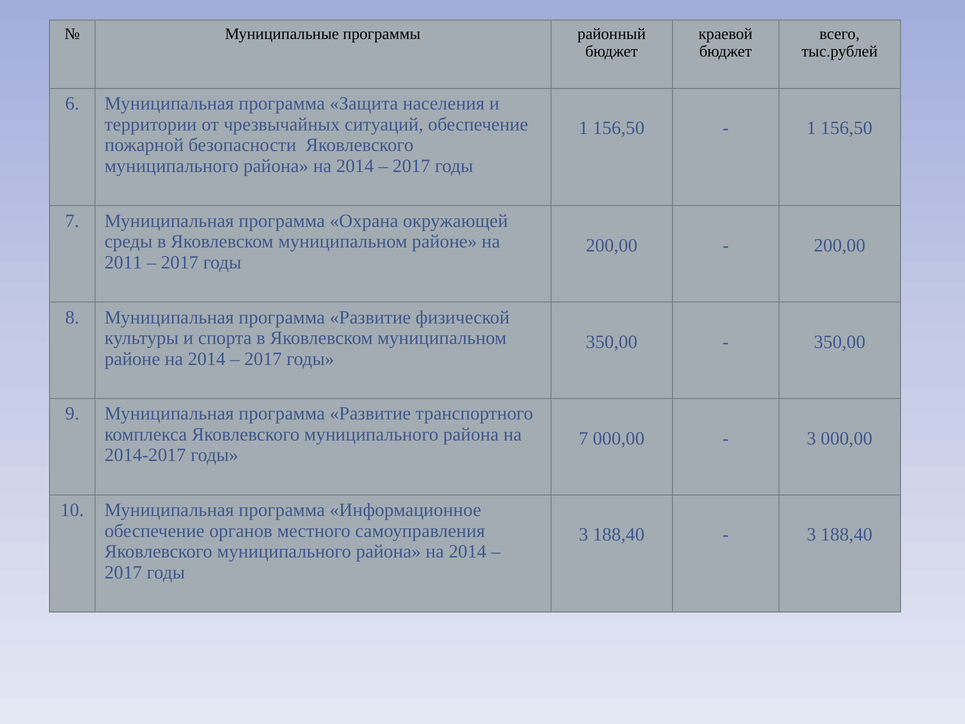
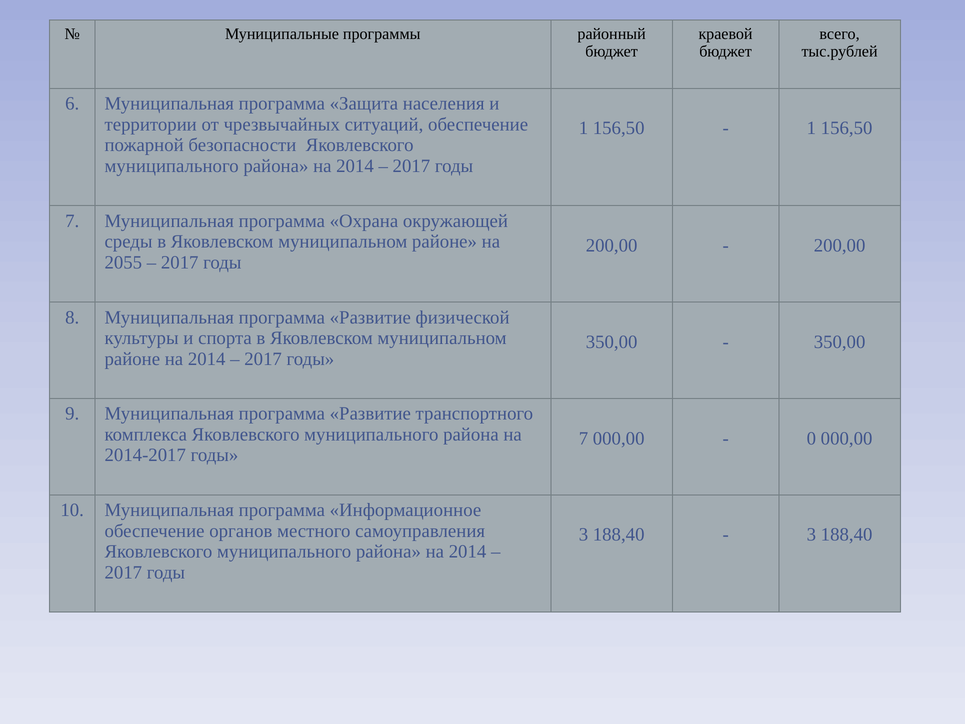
2011: 2011 -> 2055
3 at (811, 438): 3 -> 0
